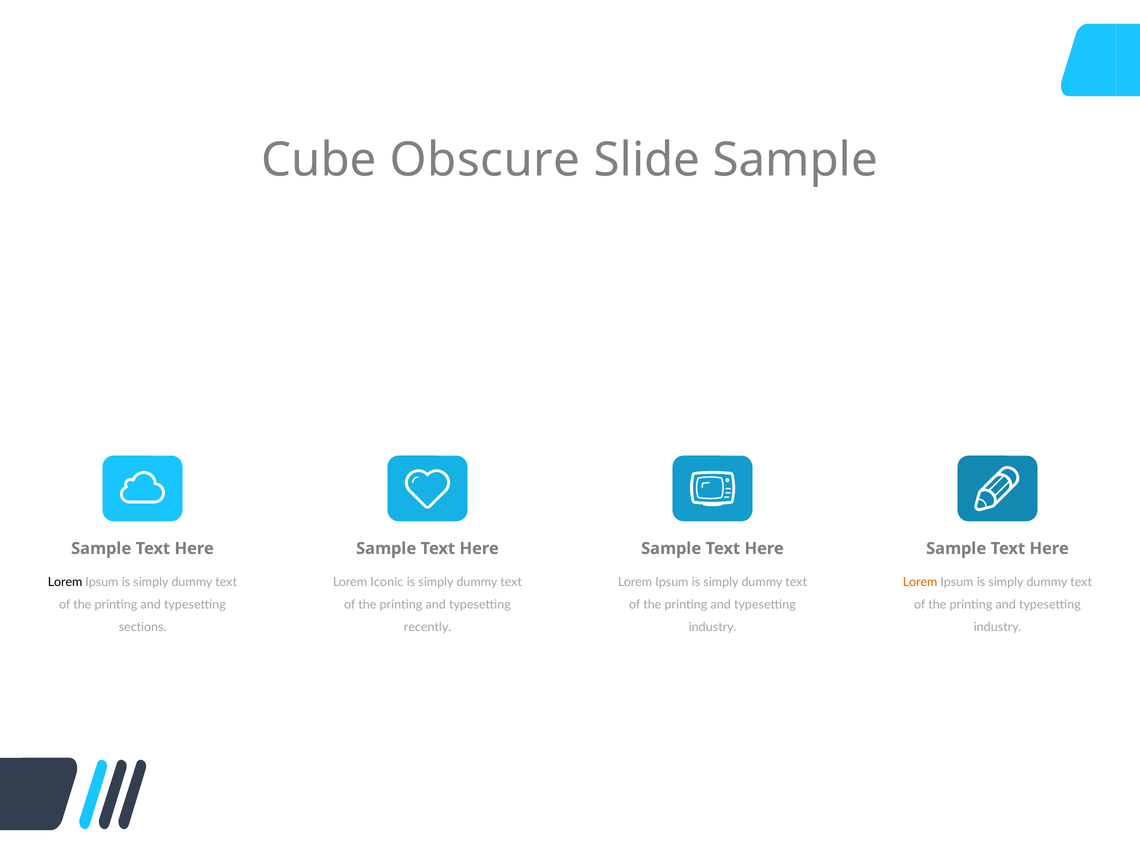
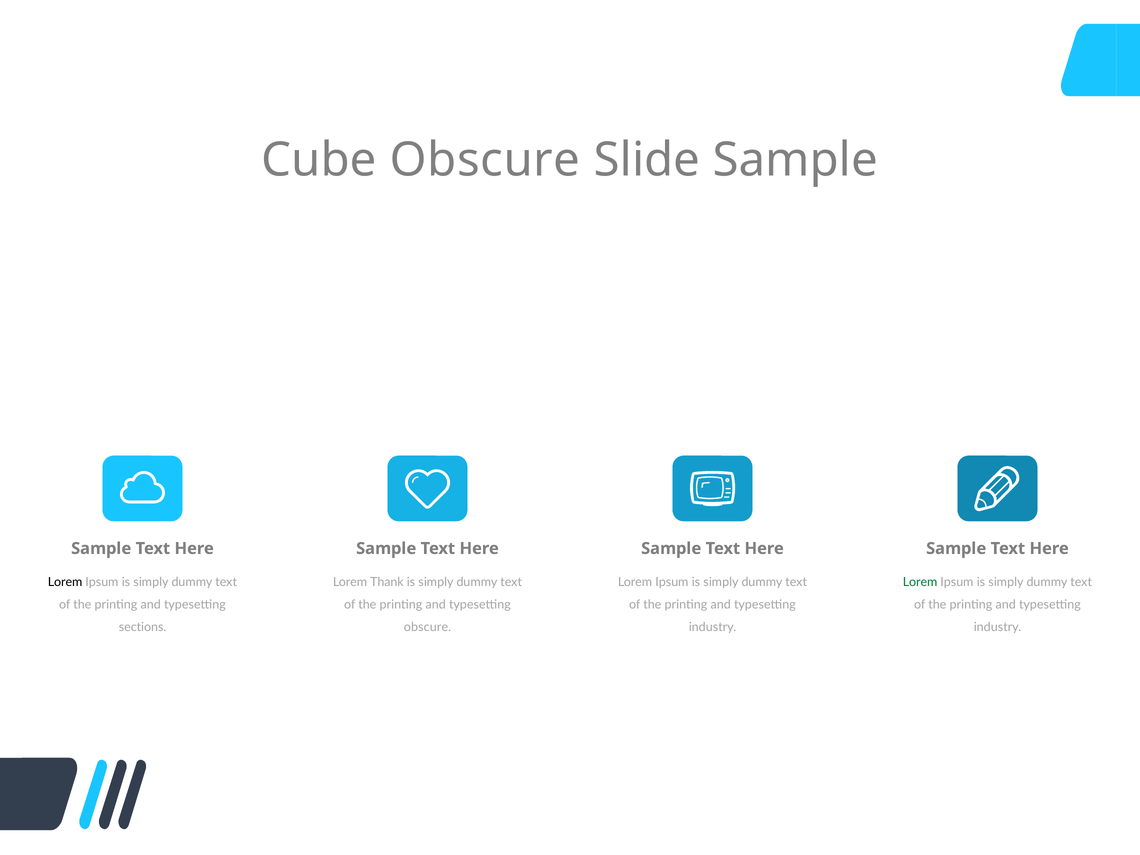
Iconic: Iconic -> Thank
Lorem at (920, 582) colour: orange -> green
recently at (428, 627): recently -> obscure
